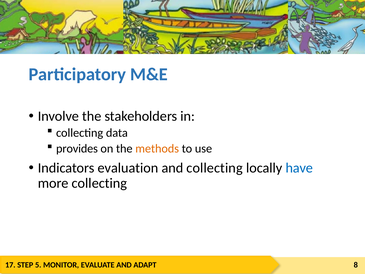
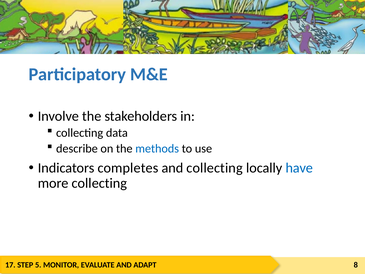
provides: provides -> describe
methods colour: orange -> blue
evaluation: evaluation -> completes
